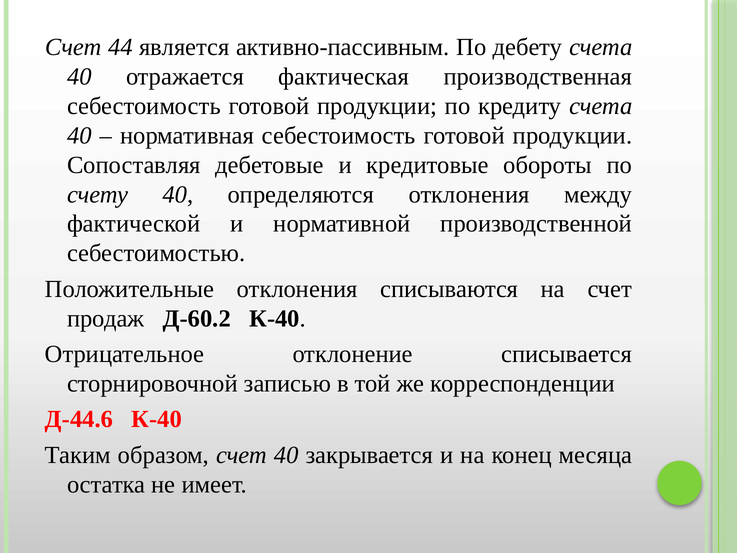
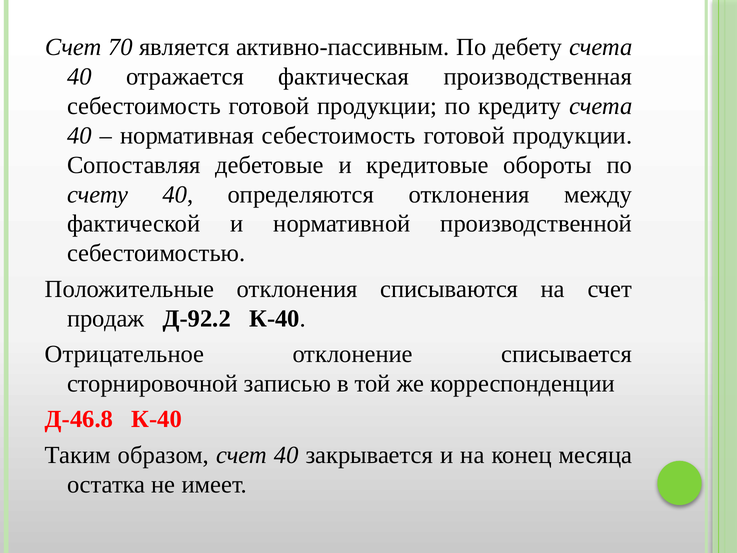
44: 44 -> 70
Д-60.2: Д-60.2 -> Д-92.2
Д-44.6: Д-44.6 -> Д-46.8
